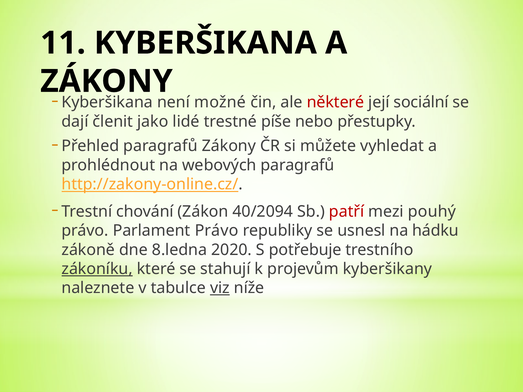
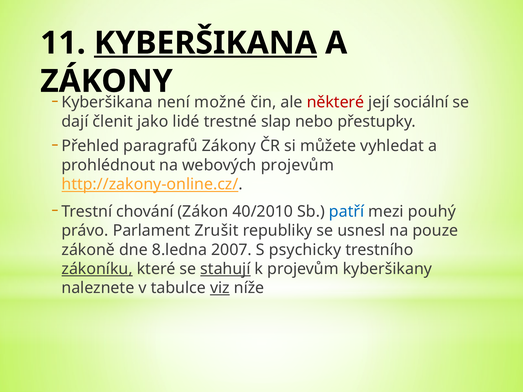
KYBERŠIKANA at (205, 43) underline: none -> present
píše: píše -> slap
webových paragrafů: paragrafů -> projevům
40/2094: 40/2094 -> 40/2010
patří colour: red -> blue
Parlament Právo: Právo -> Zrušit
hádku: hádku -> pouze
2020: 2020 -> 2007
potřebuje: potřebuje -> psychicky
stahují underline: none -> present
